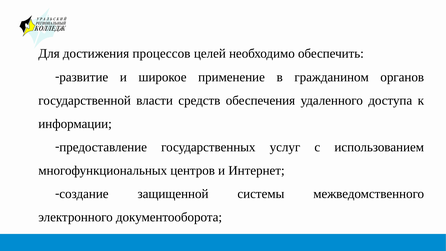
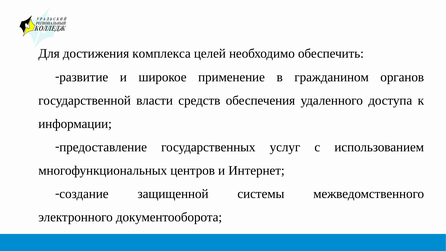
процессов: процессов -> комплекса
